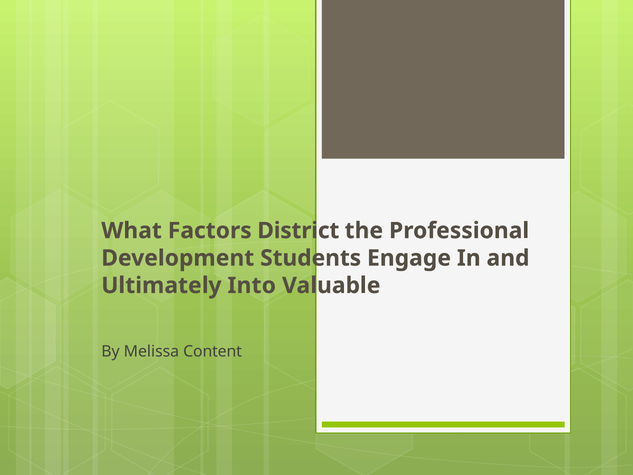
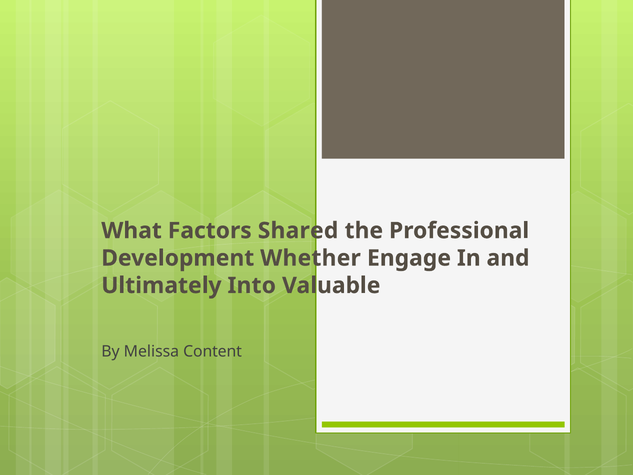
District: District -> Shared
Students: Students -> Whether
